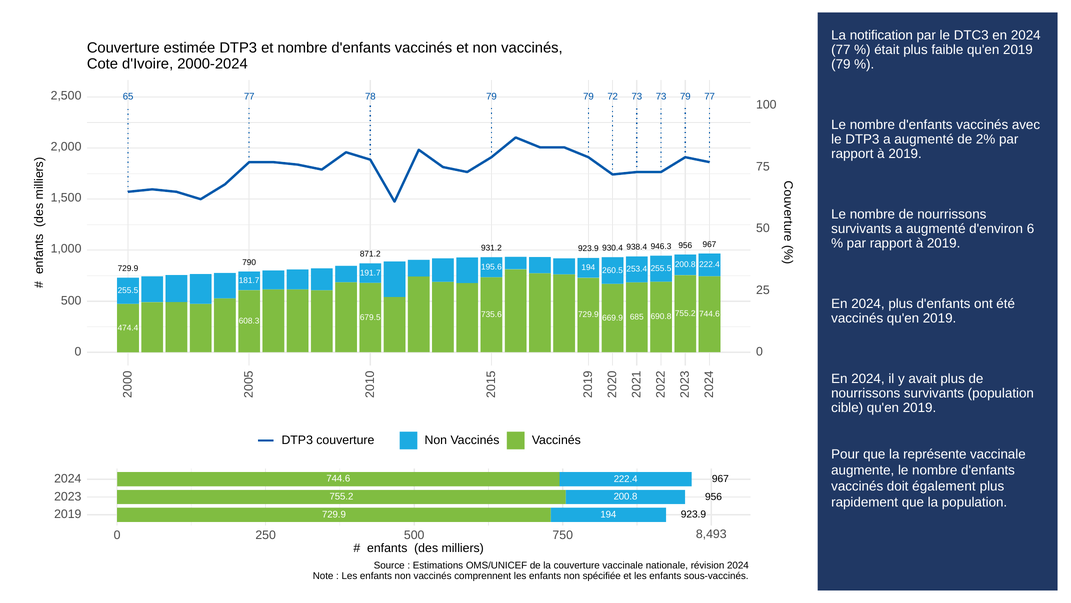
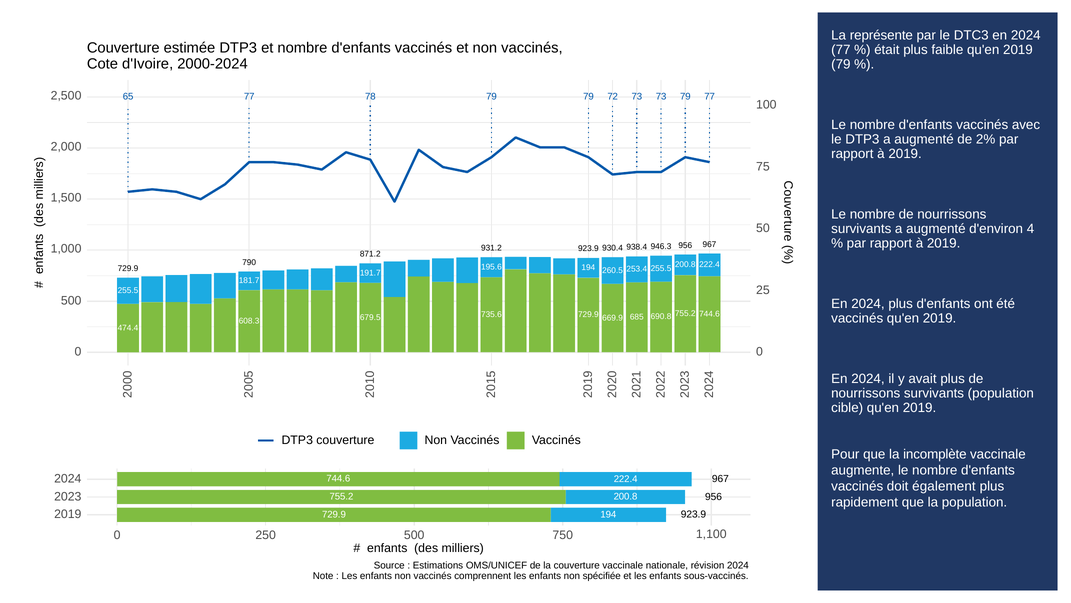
notification: notification -> représente
d'environ 6: 6 -> 4
représente: représente -> incomplète
8,493: 8,493 -> 1,100
